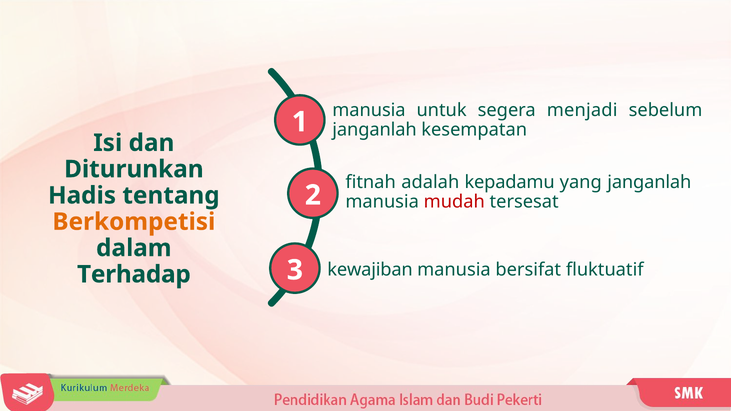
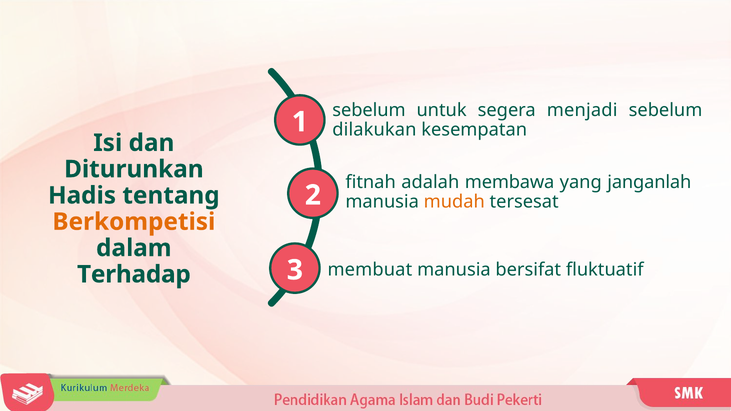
manusia at (369, 110): manusia -> sebelum
janganlah at (375, 130): janganlah -> dilakukan
kepadamu: kepadamu -> membawa
mudah colour: red -> orange
kewajiban: kewajiban -> membuat
